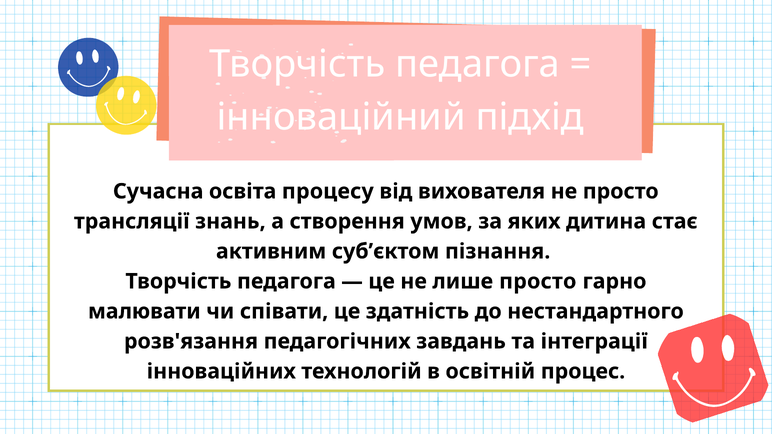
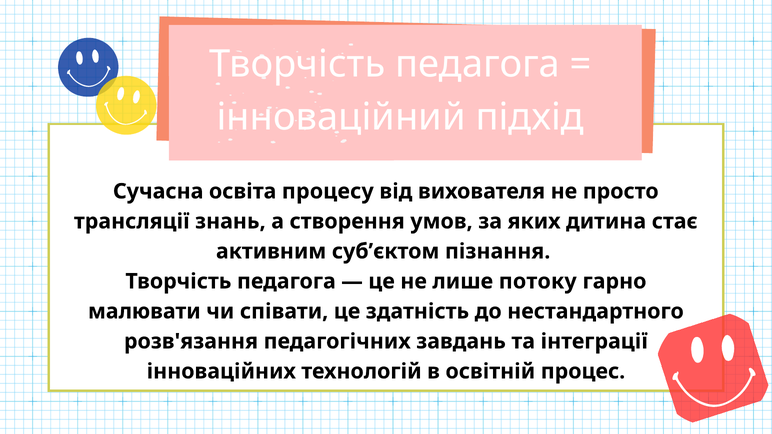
лише просто: просто -> потоку
